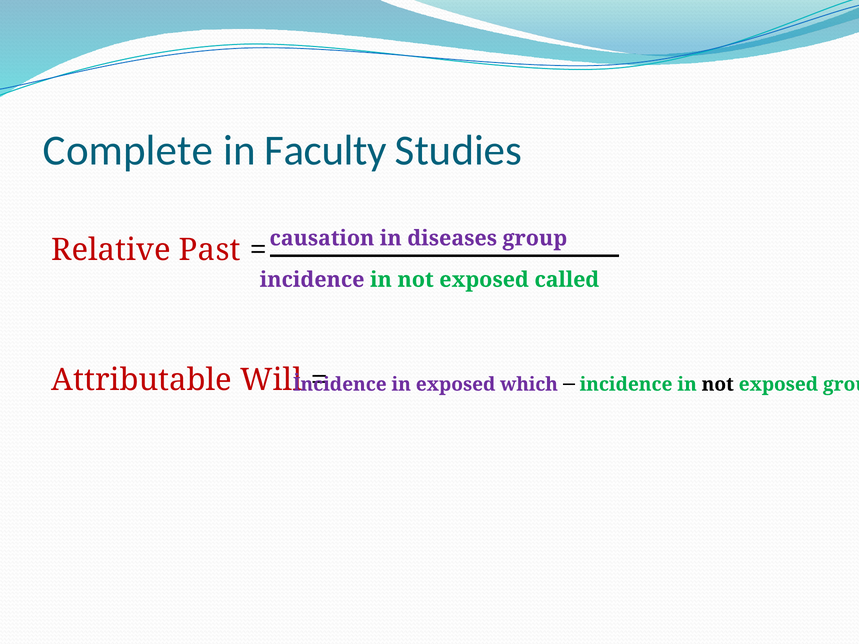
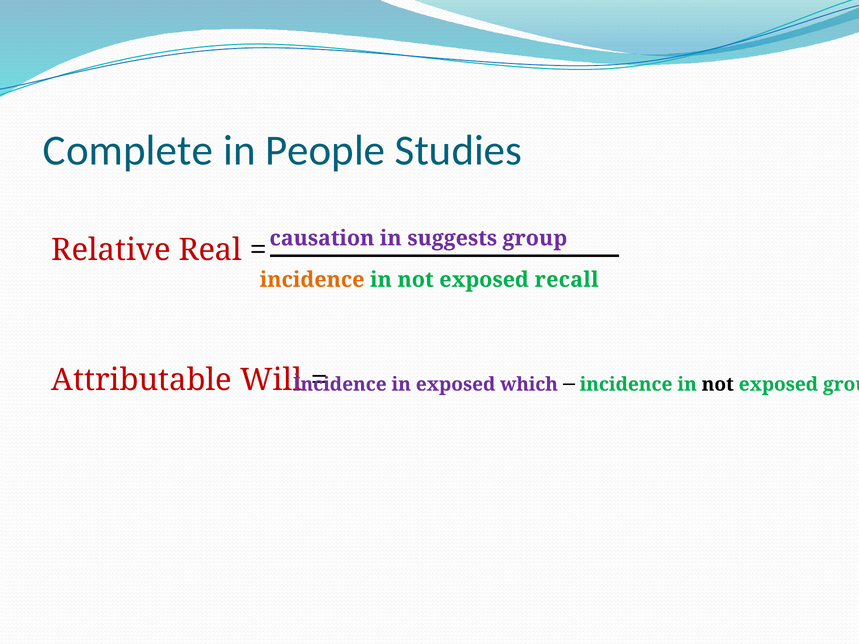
Faculty: Faculty -> People
diseases: diseases -> suggests
Past: Past -> Real
incidence at (312, 280) colour: purple -> orange
called: called -> recall
